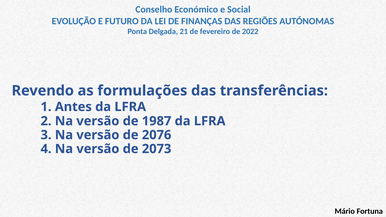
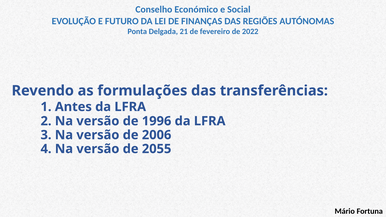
1987: 1987 -> 1996
2076: 2076 -> 2006
2073: 2073 -> 2055
